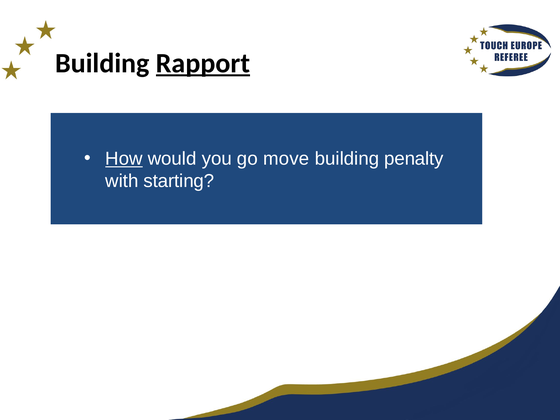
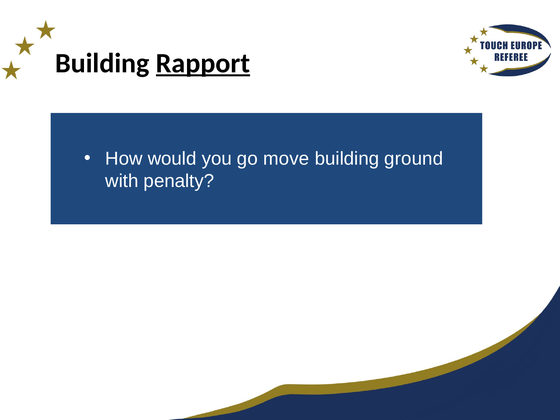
How underline: present -> none
penalty: penalty -> ground
starting: starting -> penalty
